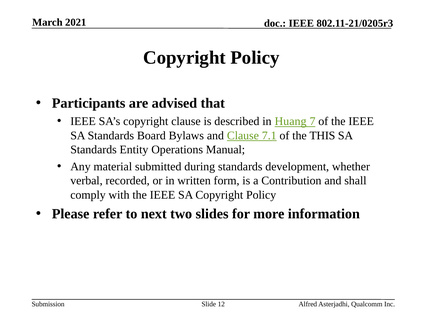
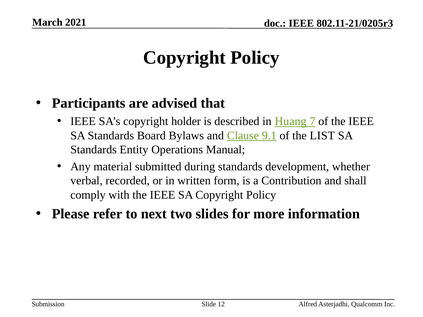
copyright clause: clause -> holder
7.1: 7.1 -> 9.1
THIS: THIS -> LIST
